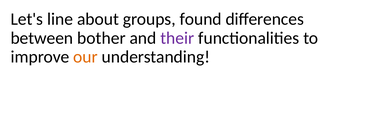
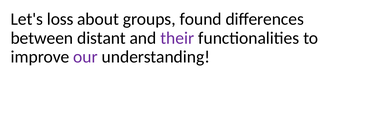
line: line -> loss
bother: bother -> distant
our colour: orange -> purple
